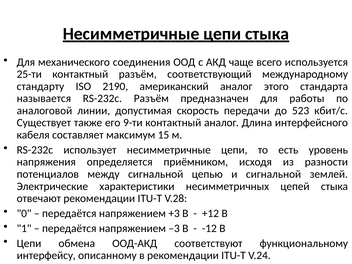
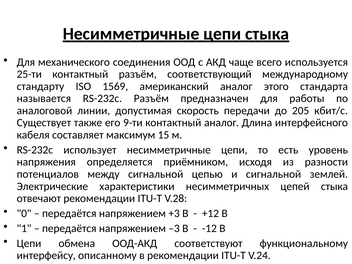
2190: 2190 -> 1569
523: 523 -> 205
